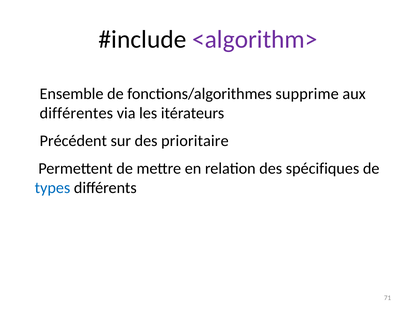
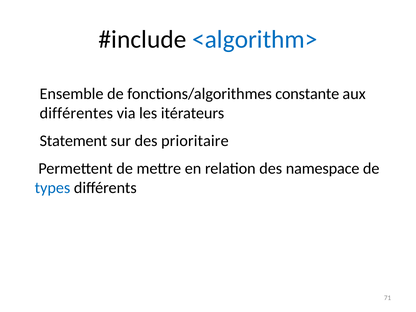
<algorithm> colour: purple -> blue
supprime: supprime -> constante
Précédent: Précédent -> Statement
spécifiques: spécifiques -> namespace
